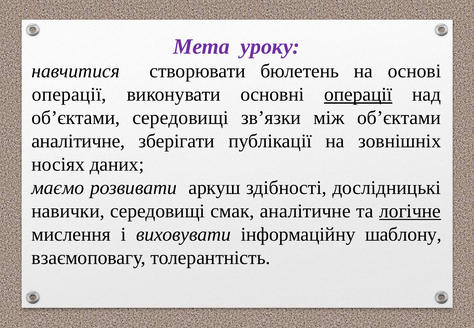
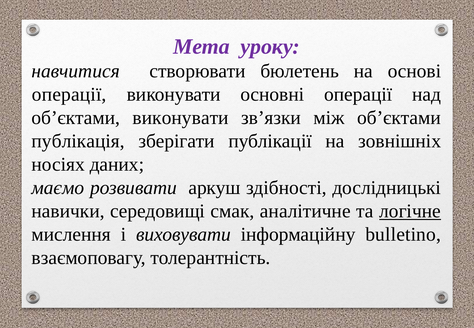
операції at (358, 95) underline: present -> none
об’єктами середовищі: середовищі -> виконувати
аналітичне at (78, 141): аналітичне -> публікація
шаблону: шаблону -> bulletino
